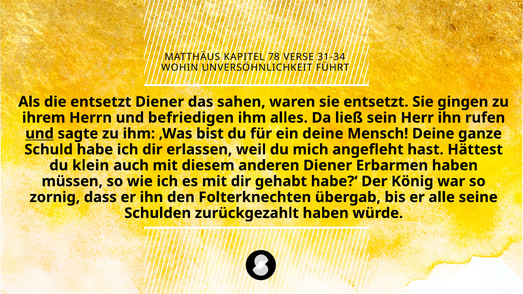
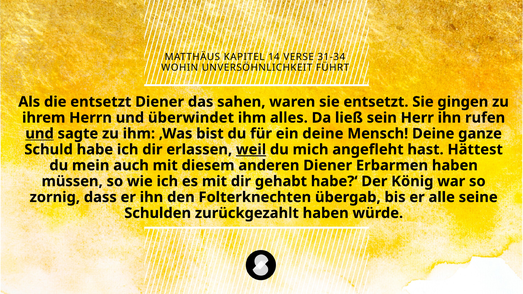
78: 78 -> 14
befriedigen: befriedigen -> überwindet
weil underline: none -> present
klein: klein -> mein
